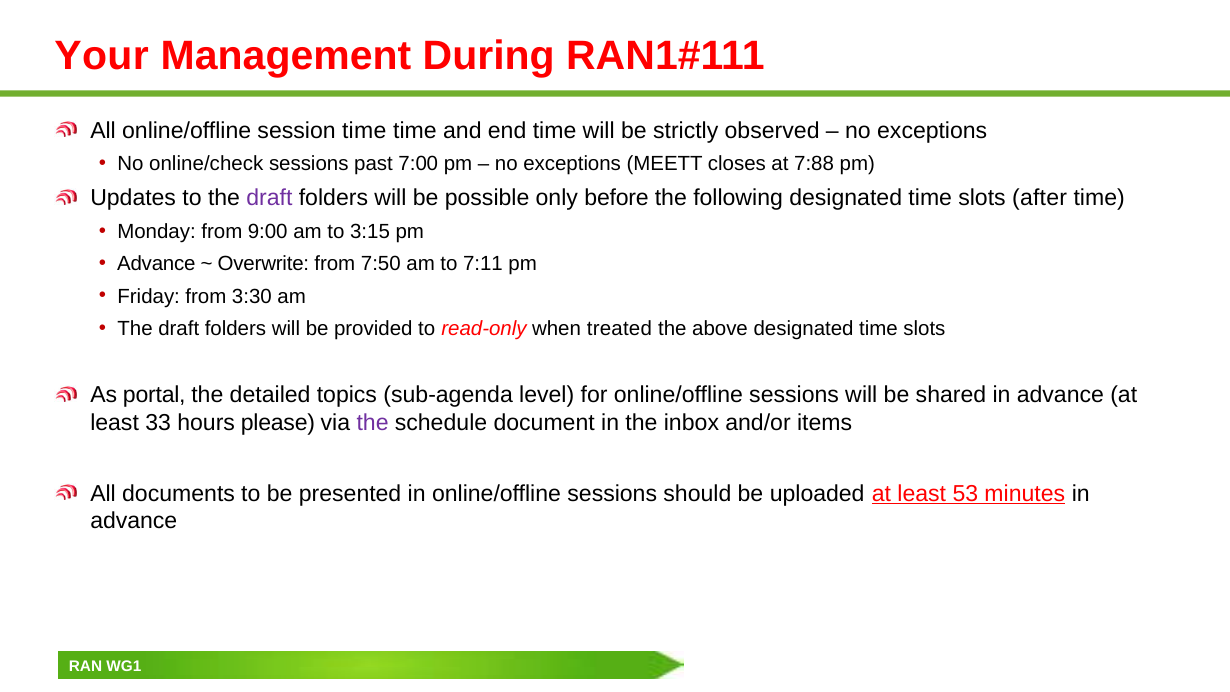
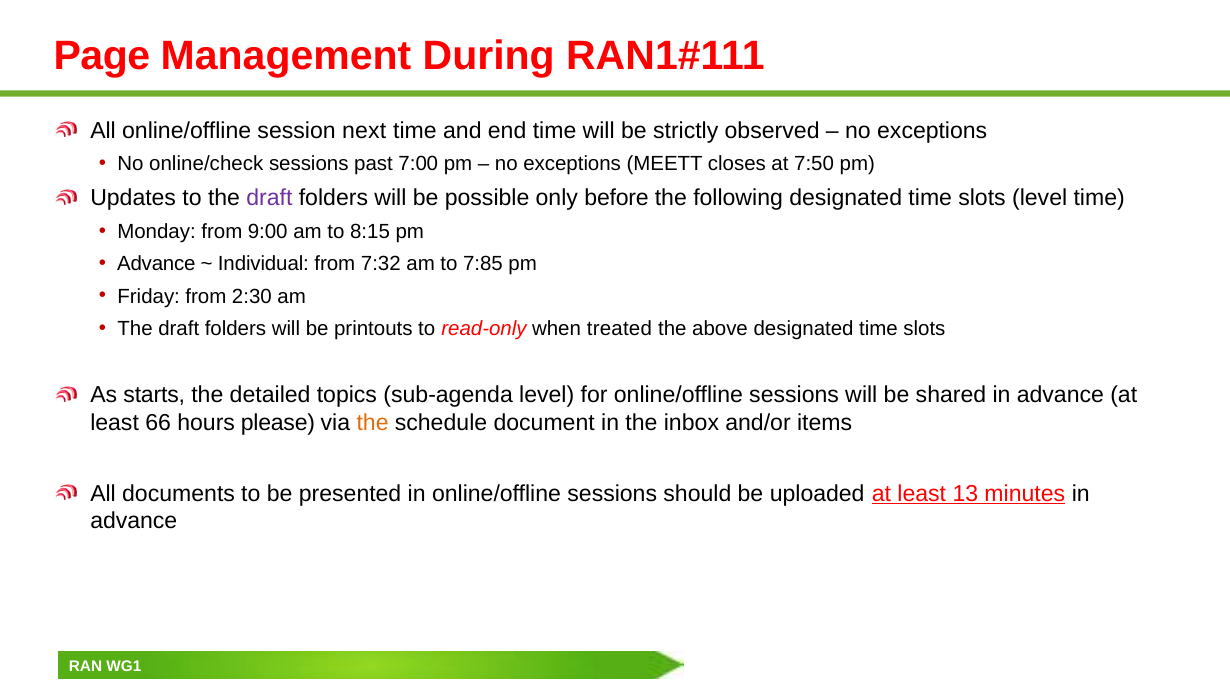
Your: Your -> Page
session time: time -> next
7:88: 7:88 -> 7:50
slots after: after -> level
3:15: 3:15 -> 8:15
Overwrite: Overwrite -> Individual
7:50: 7:50 -> 7:32
7:11: 7:11 -> 7:85
3:30: 3:30 -> 2:30
provided: provided -> printouts
portal: portal -> starts
33: 33 -> 66
the at (373, 423) colour: purple -> orange
53: 53 -> 13
